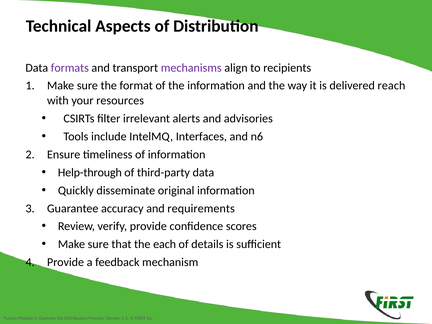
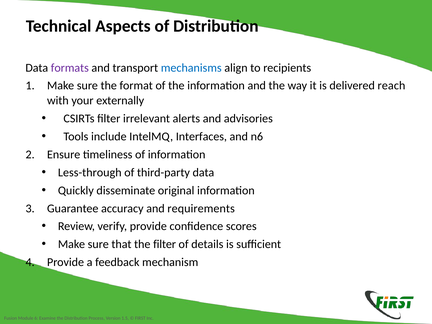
mechanisms colour: purple -> blue
resources: resources -> externally
Help-through: Help-through -> Less-through
the each: each -> filter
